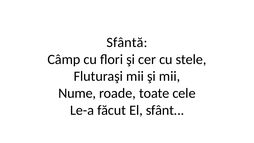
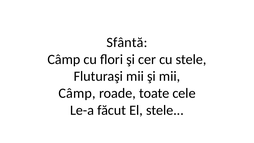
Nume at (77, 93): Nume -> Câmp
El sfânt: sfânt -> stele
